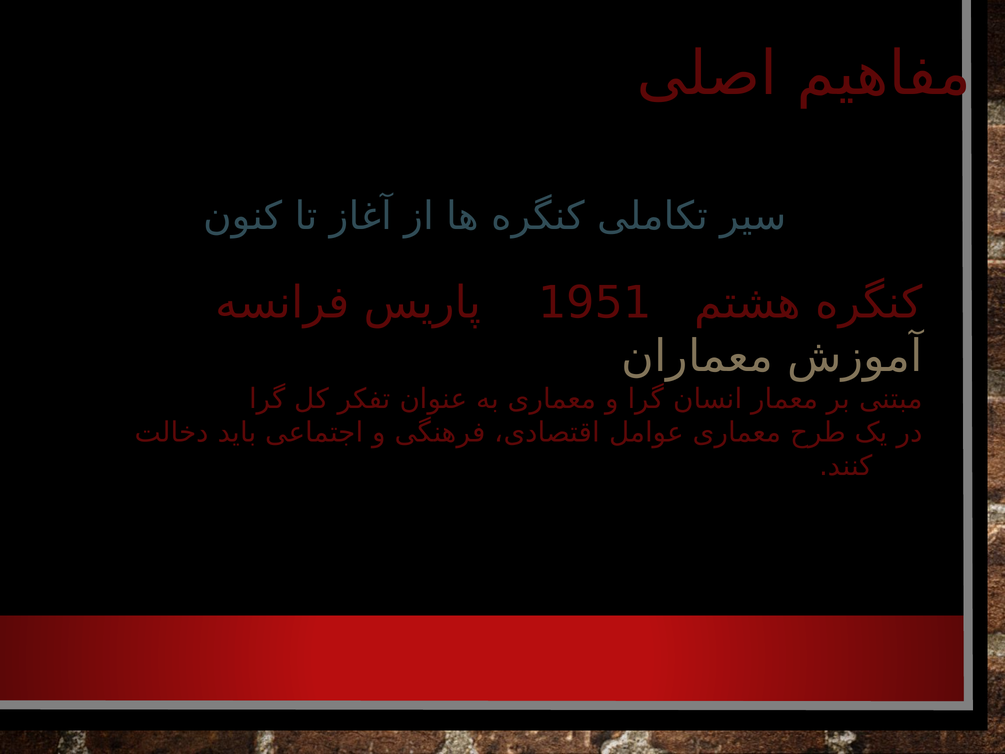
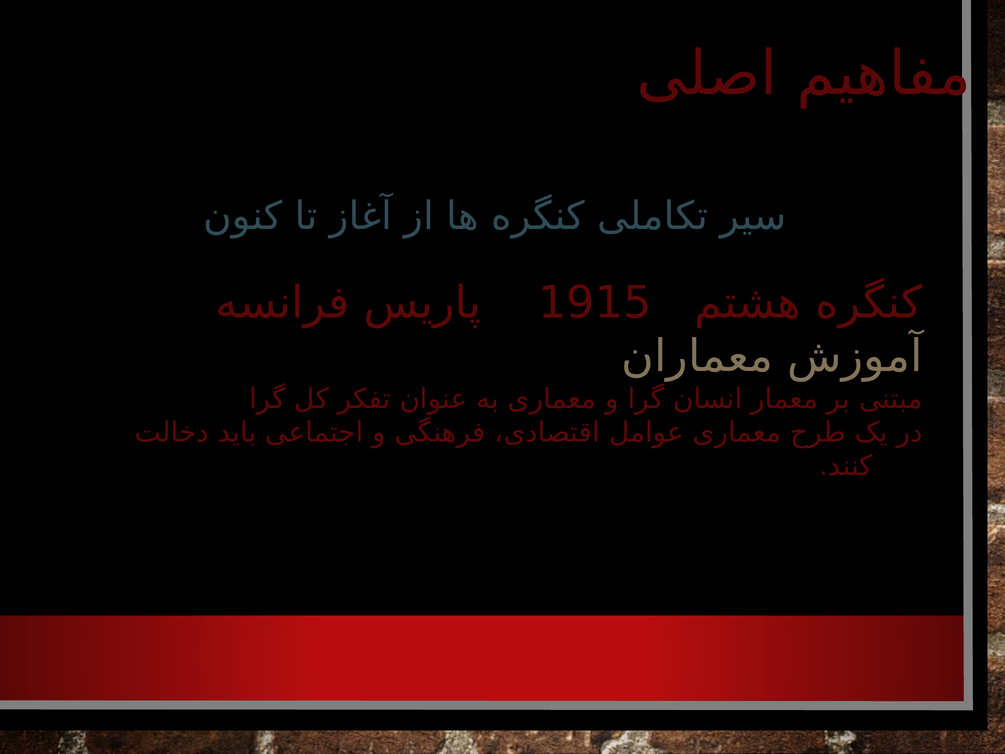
1951: 1951 -> 1915
